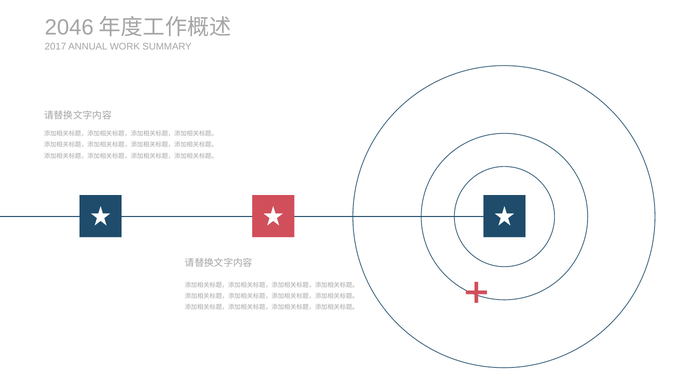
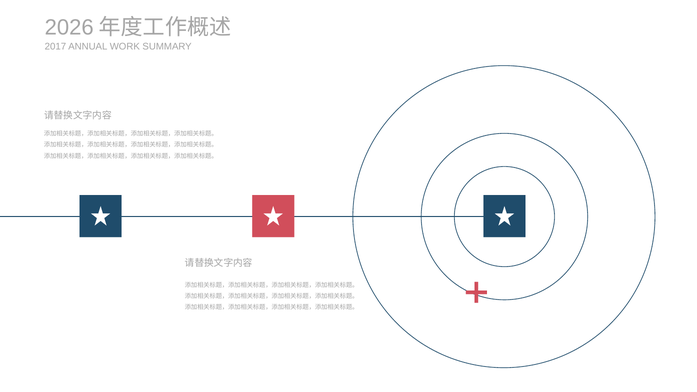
2046: 2046 -> 2026
